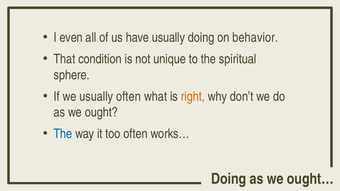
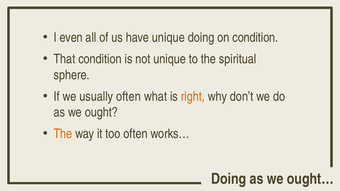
have usually: usually -> unique
on behavior: behavior -> condition
The at (63, 134) colour: blue -> orange
